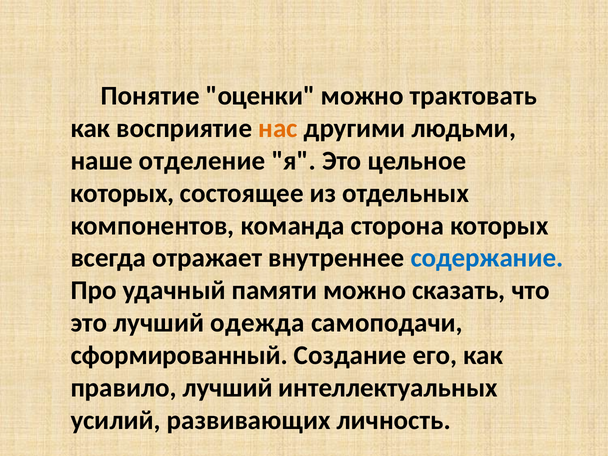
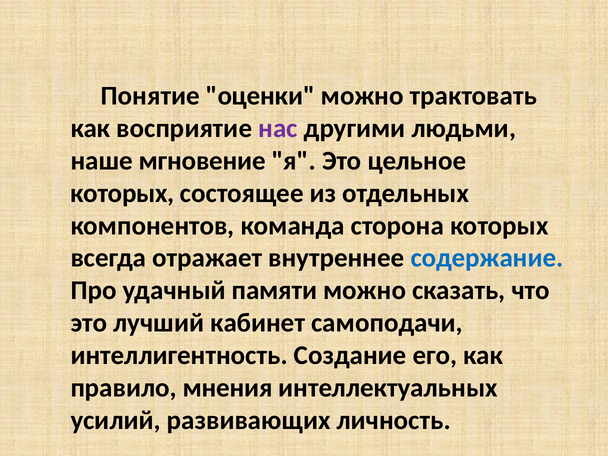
нас colour: orange -> purple
отделение: отделение -> мгновение
одежда: одежда -> кабинет
сформированный: сформированный -> интеллигентность
правило лучший: лучший -> мнения
